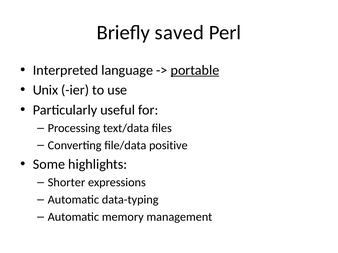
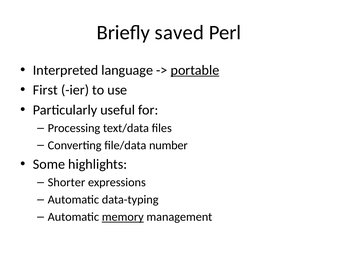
Unix: Unix -> First
positive: positive -> number
memory underline: none -> present
